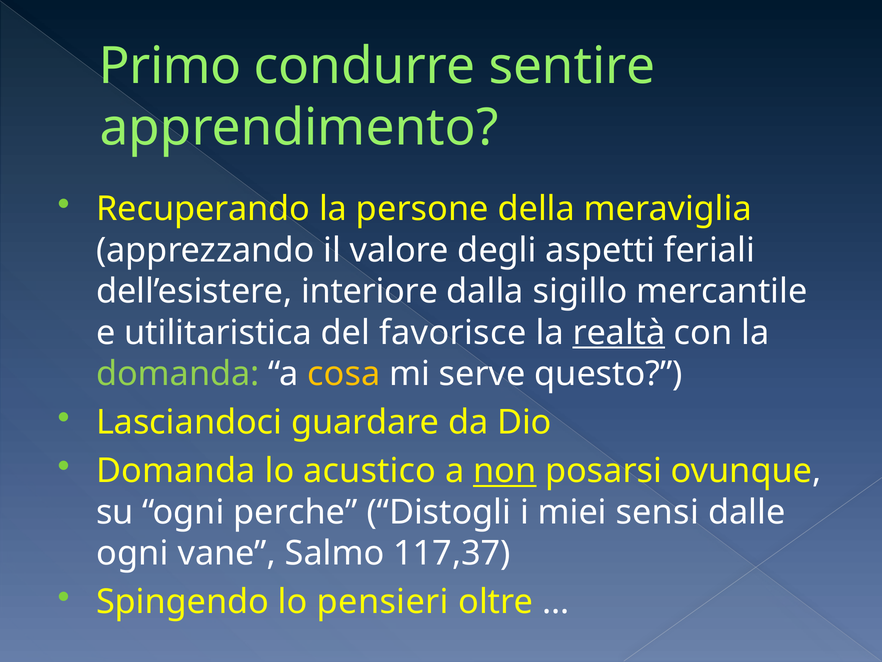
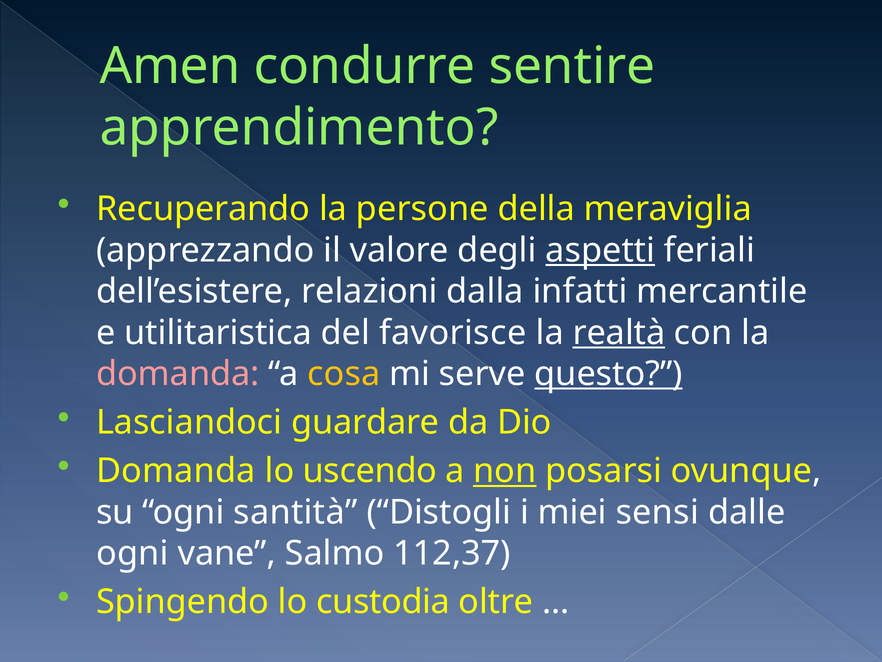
Primo: Primo -> Amen
aspetti underline: none -> present
interiore: interiore -> relazioni
sigillo: sigillo -> infatti
domanda at (178, 374) colour: light green -> pink
questo underline: none -> present
acustico: acustico -> uscendo
perche: perche -> santità
117,37: 117,37 -> 112,37
pensieri: pensieri -> custodia
